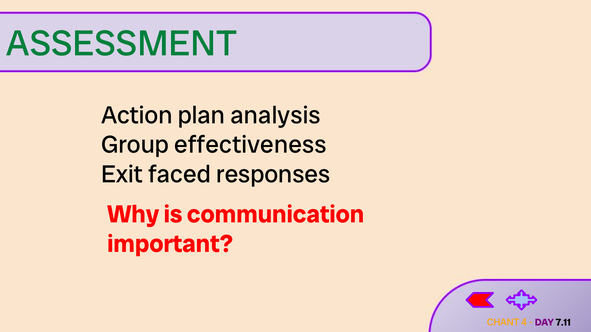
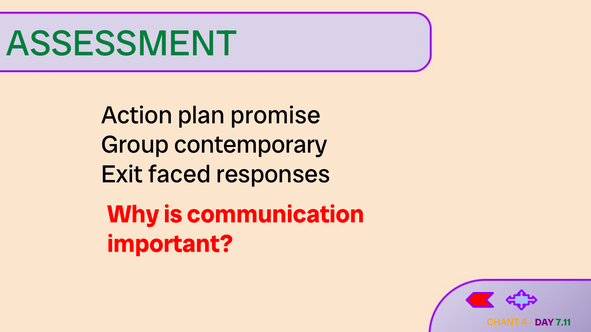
analysis: analysis -> promise
effectiveness: effectiveness -> contemporary
7.11 colour: black -> green
